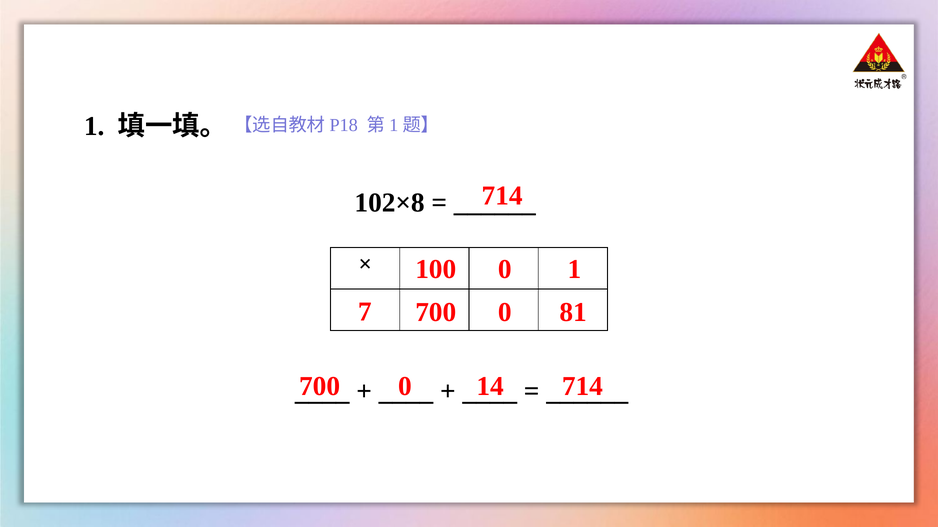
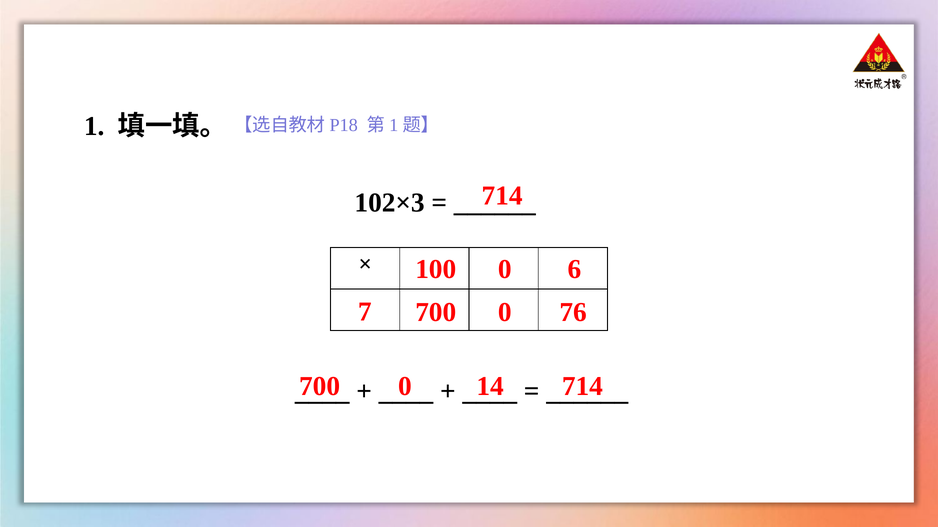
102×8: 102×8 -> 102×3
0 1: 1 -> 6
81: 81 -> 76
